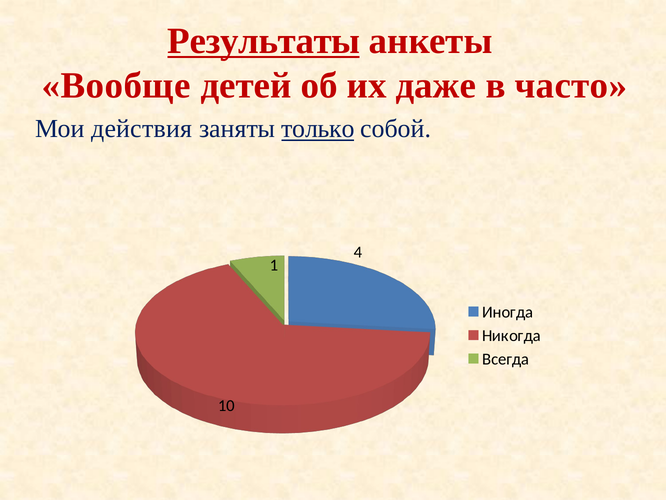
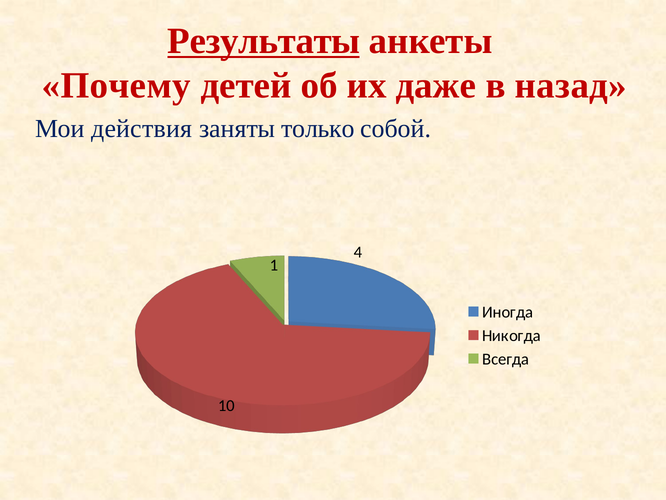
Вообще: Вообще -> Почему
часто: часто -> назад
только underline: present -> none
